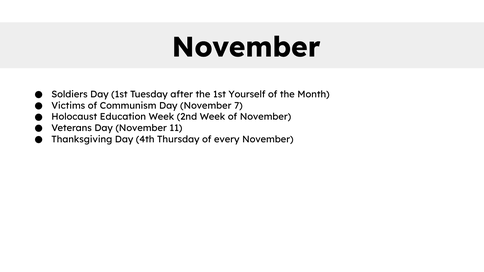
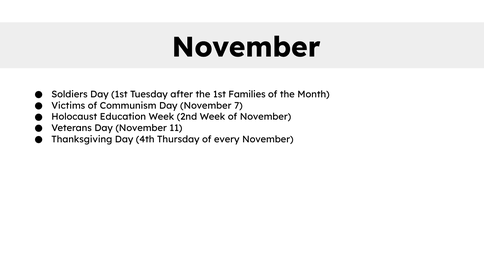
Yourself: Yourself -> Families
